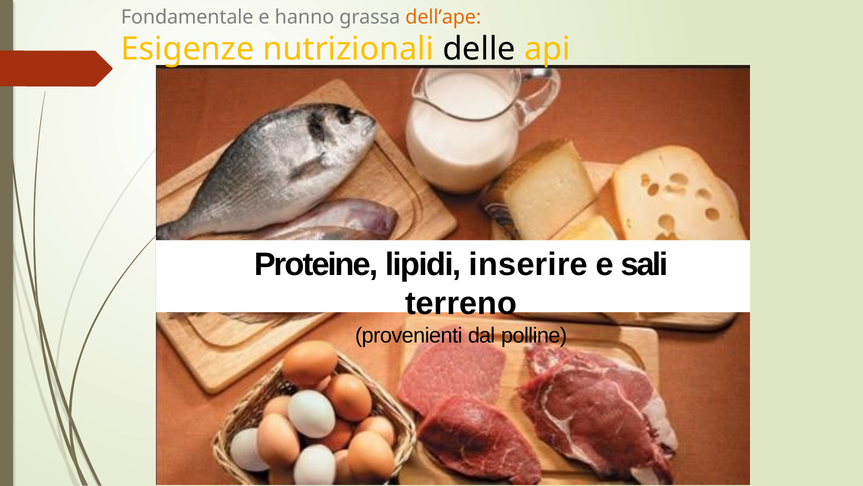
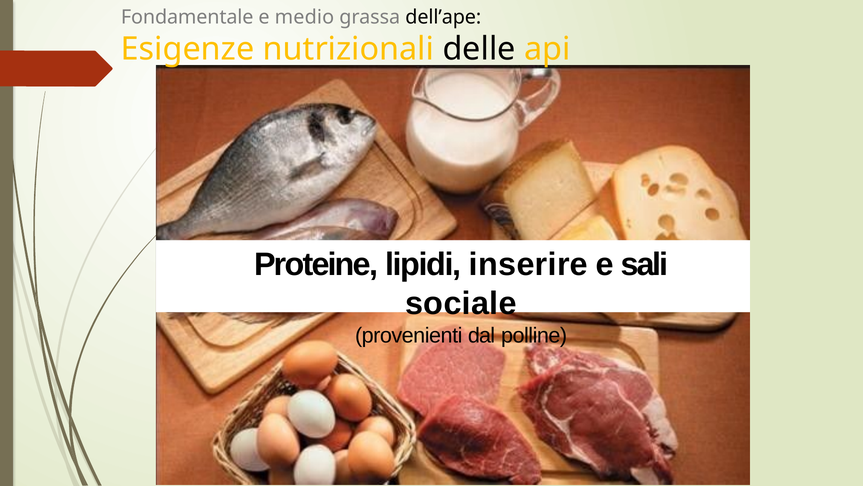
hanno: hanno -> medio
dell’ape colour: orange -> black
terreno: terreno -> sociale
